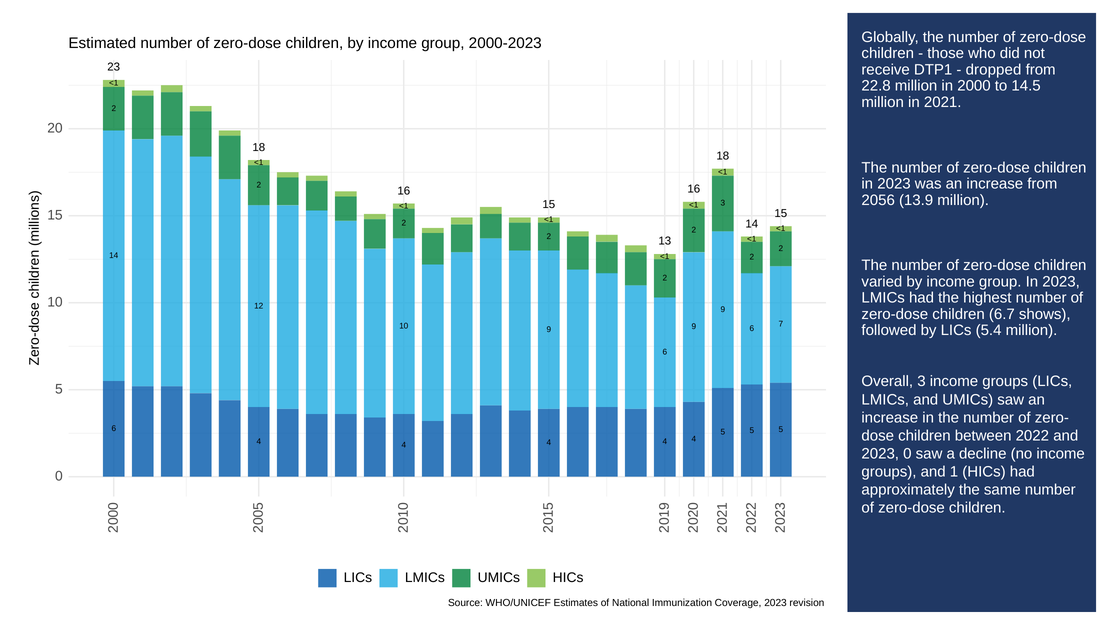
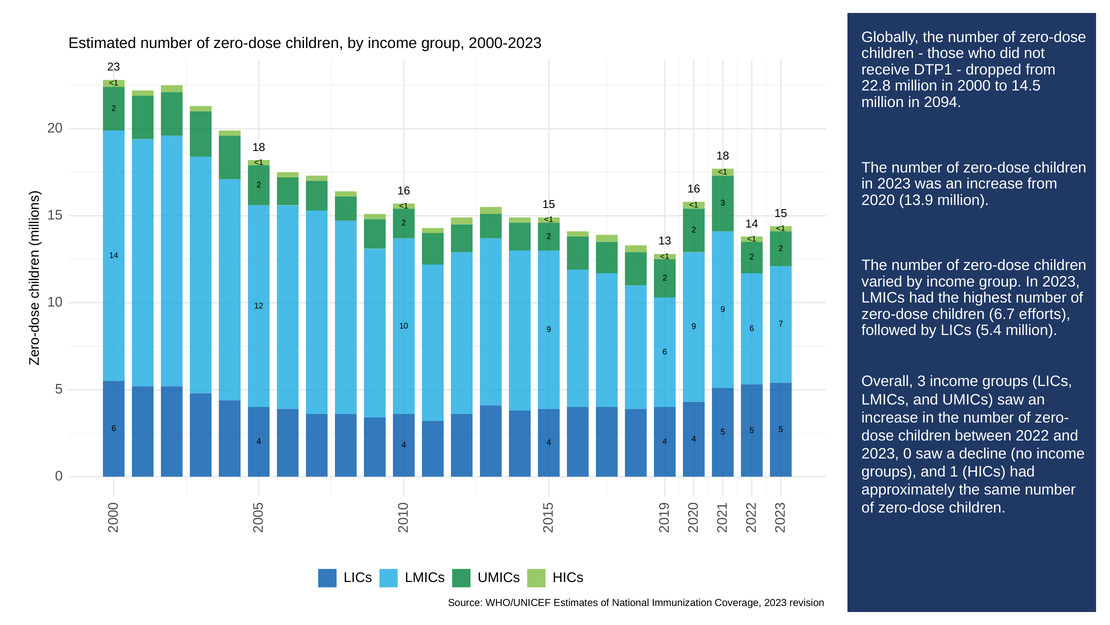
2021: 2021 -> 2094
2056: 2056 -> 2020
shows: shows -> efforts
